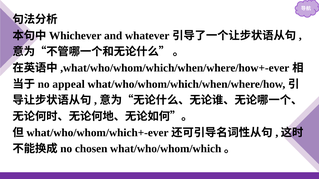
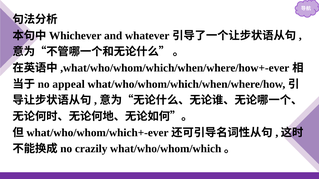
chosen: chosen -> crazily
